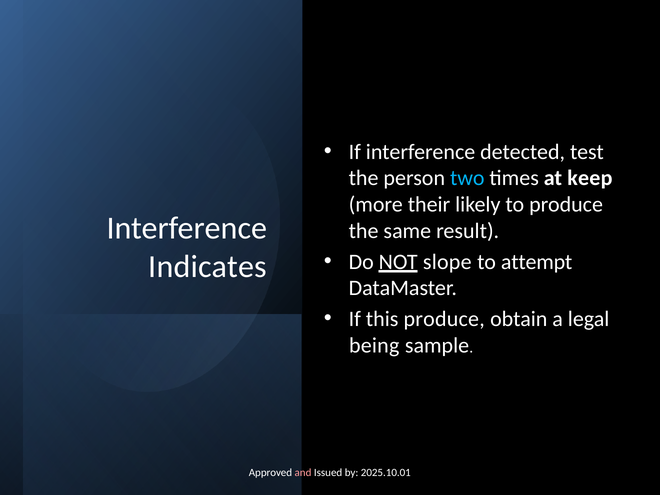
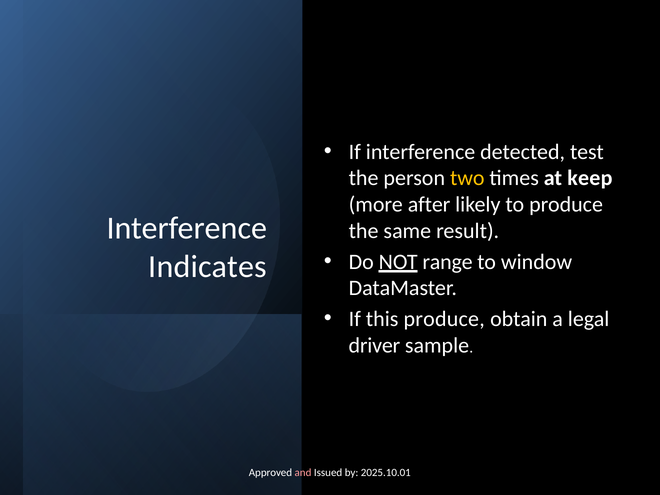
two colour: light blue -> yellow
their: their -> after
slope: slope -> range
attempt: attempt -> window
being: being -> driver
